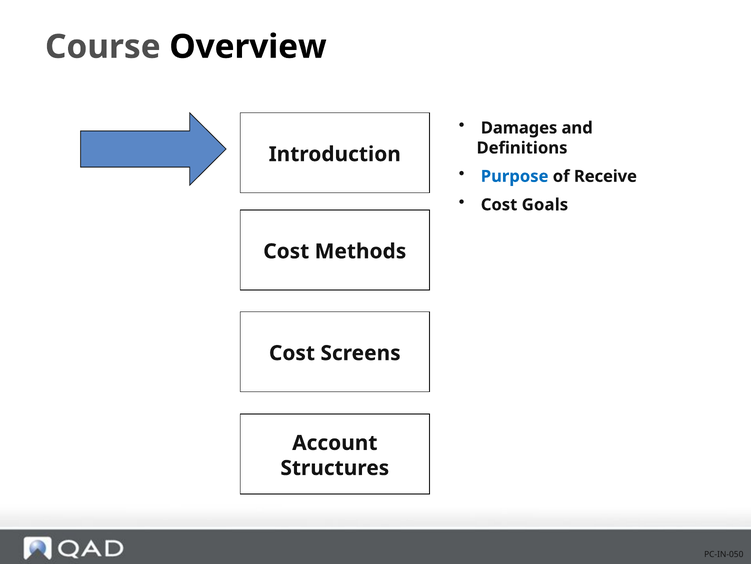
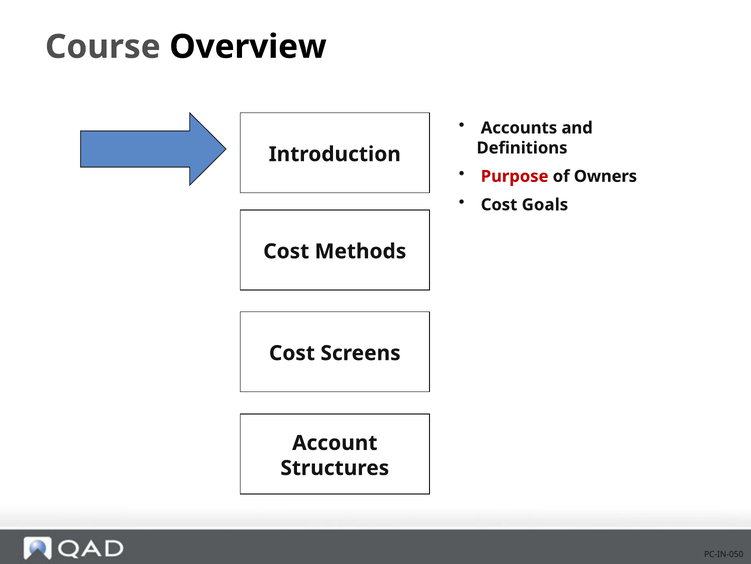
Damages: Damages -> Accounts
Purpose colour: blue -> red
Receive: Receive -> Owners
